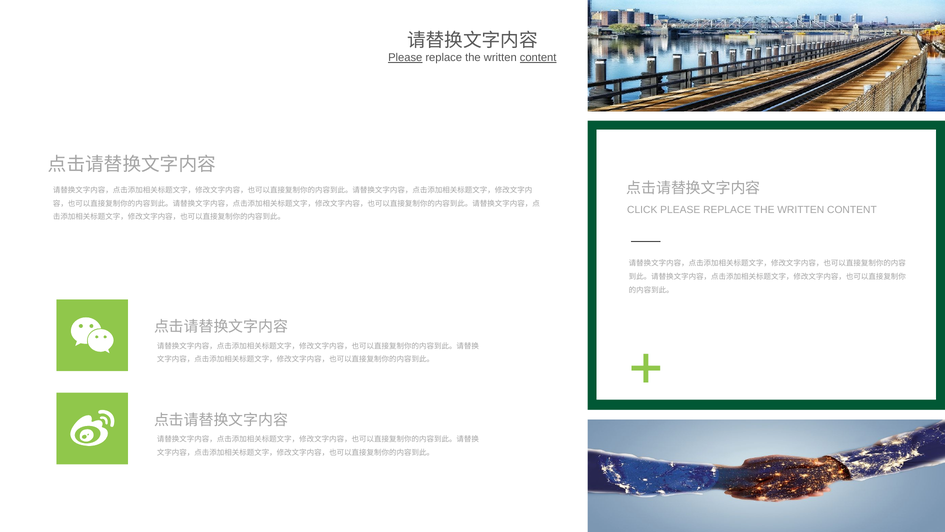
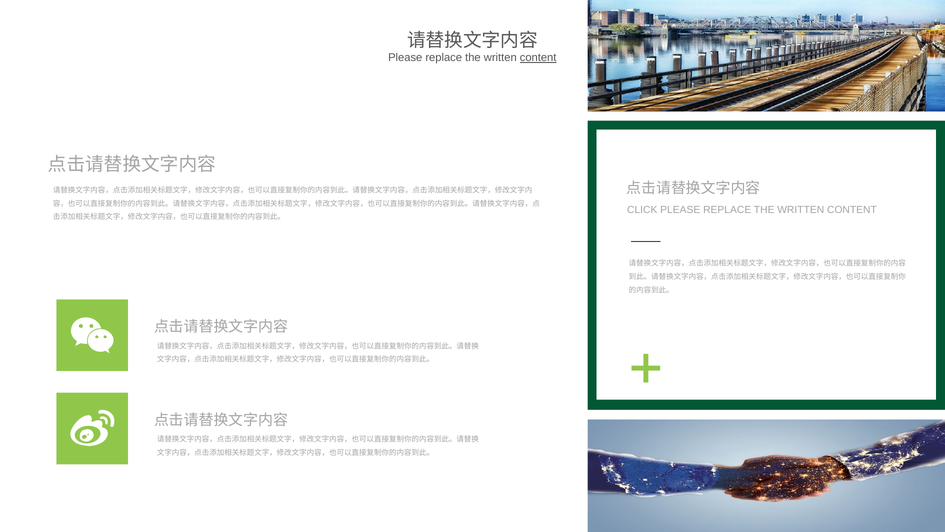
Please at (405, 58) underline: present -> none
